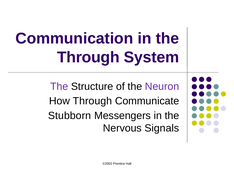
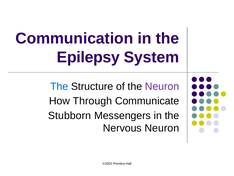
Through at (88, 57): Through -> Epilepsy
The at (59, 86) colour: purple -> blue
Nervous Signals: Signals -> Neuron
